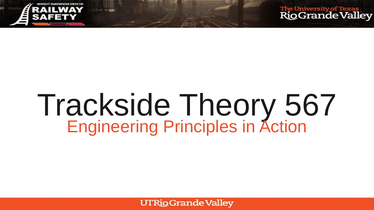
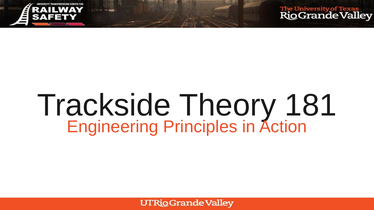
567: 567 -> 181
